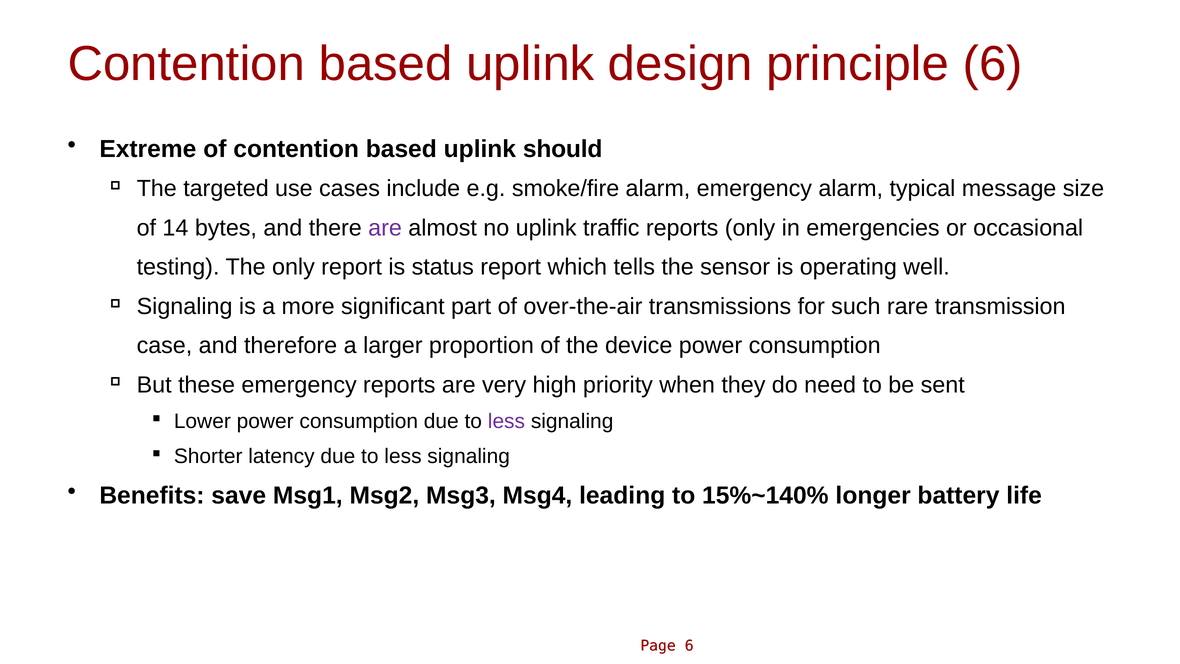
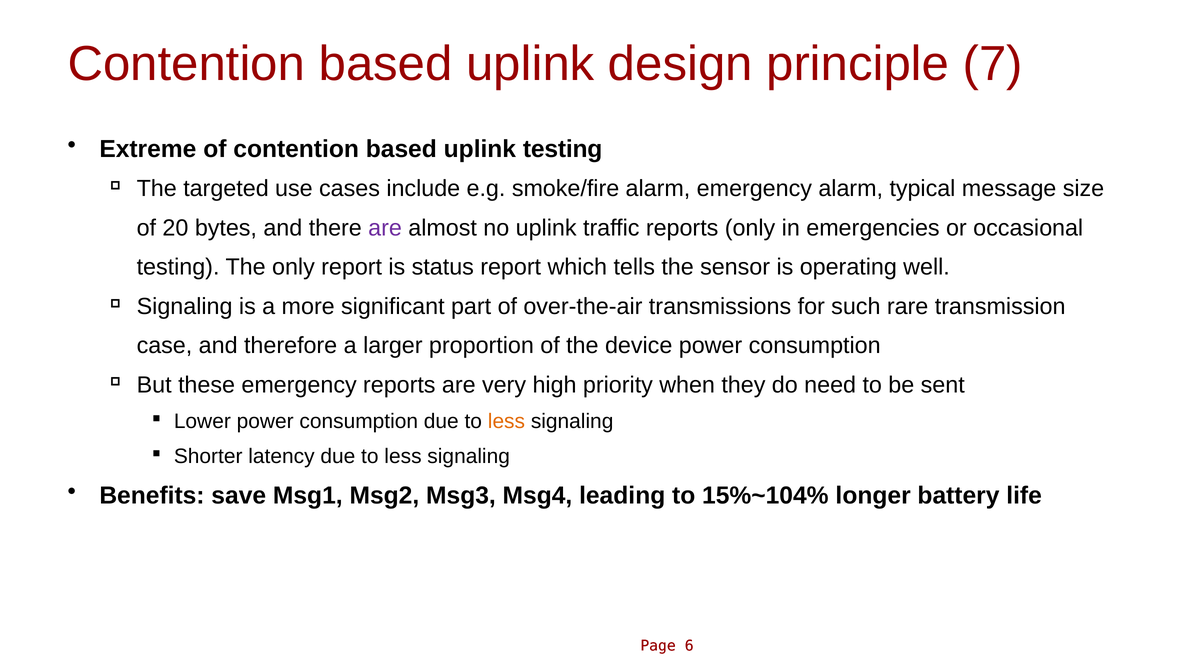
principle 6: 6 -> 7
uplink should: should -> testing
14: 14 -> 20
less at (506, 421) colour: purple -> orange
15%~140%: 15%~140% -> 15%~104%
